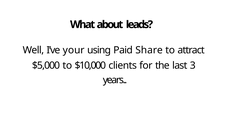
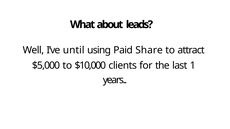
your: your -> until
3: 3 -> 1
